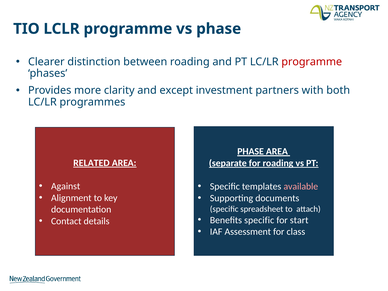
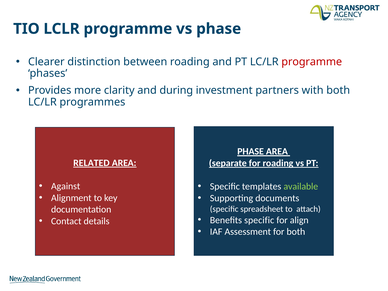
except: except -> during
available colour: pink -> light green
start: start -> align
for class: class -> both
